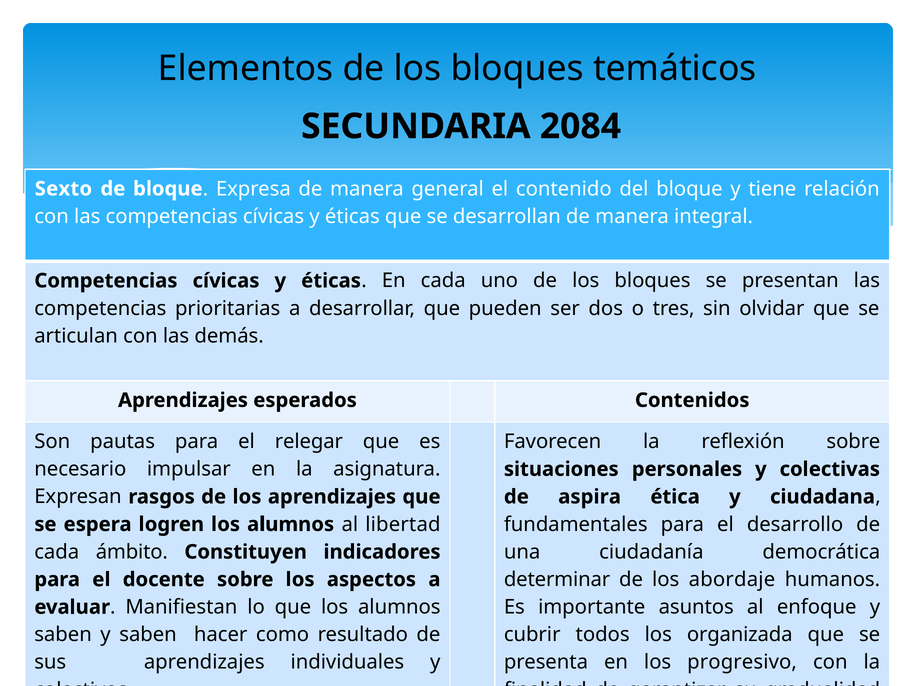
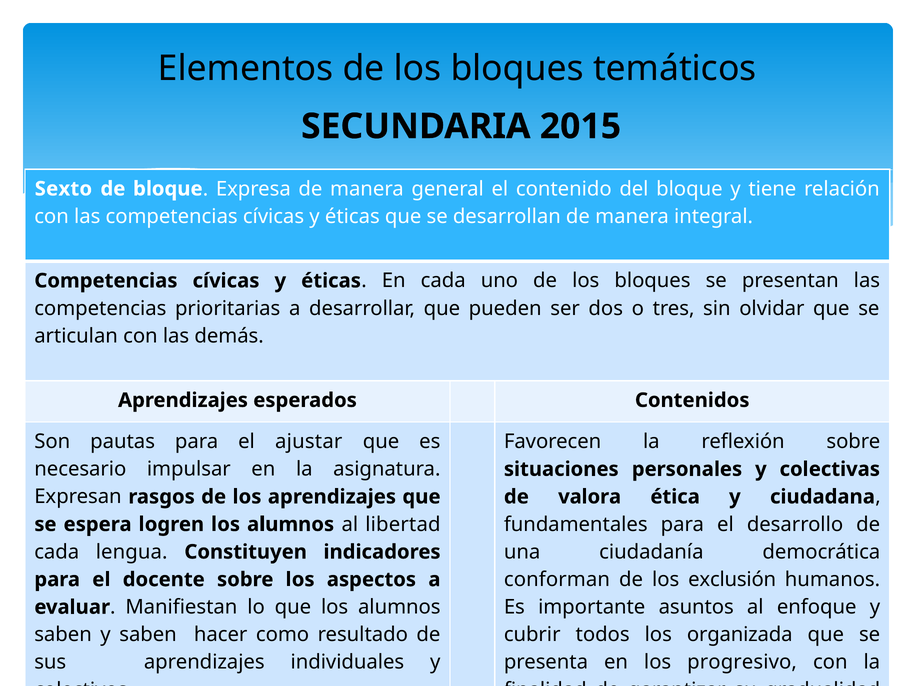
2084: 2084 -> 2015
relegar: relegar -> ajustar
aspira: aspira -> valora
ámbito: ámbito -> lengua
determinar: determinar -> conforman
los abordaje: abordaje -> exclusión
